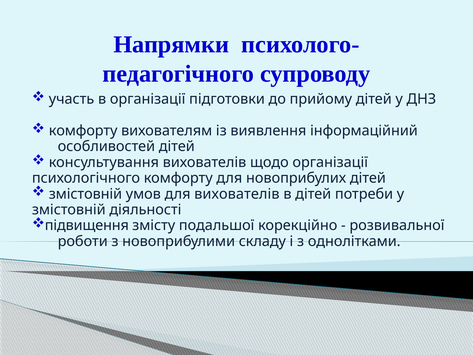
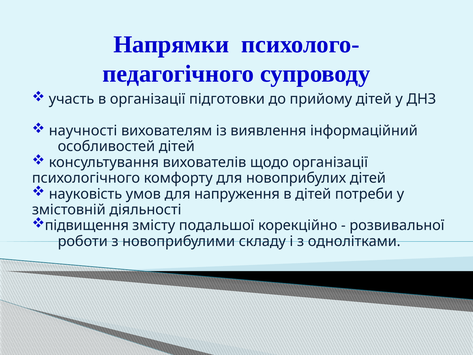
комфорту at (83, 131): комфорту -> научності
змістовній at (85, 194): змістовній -> науковість
для вихователів: вихователів -> напруження
